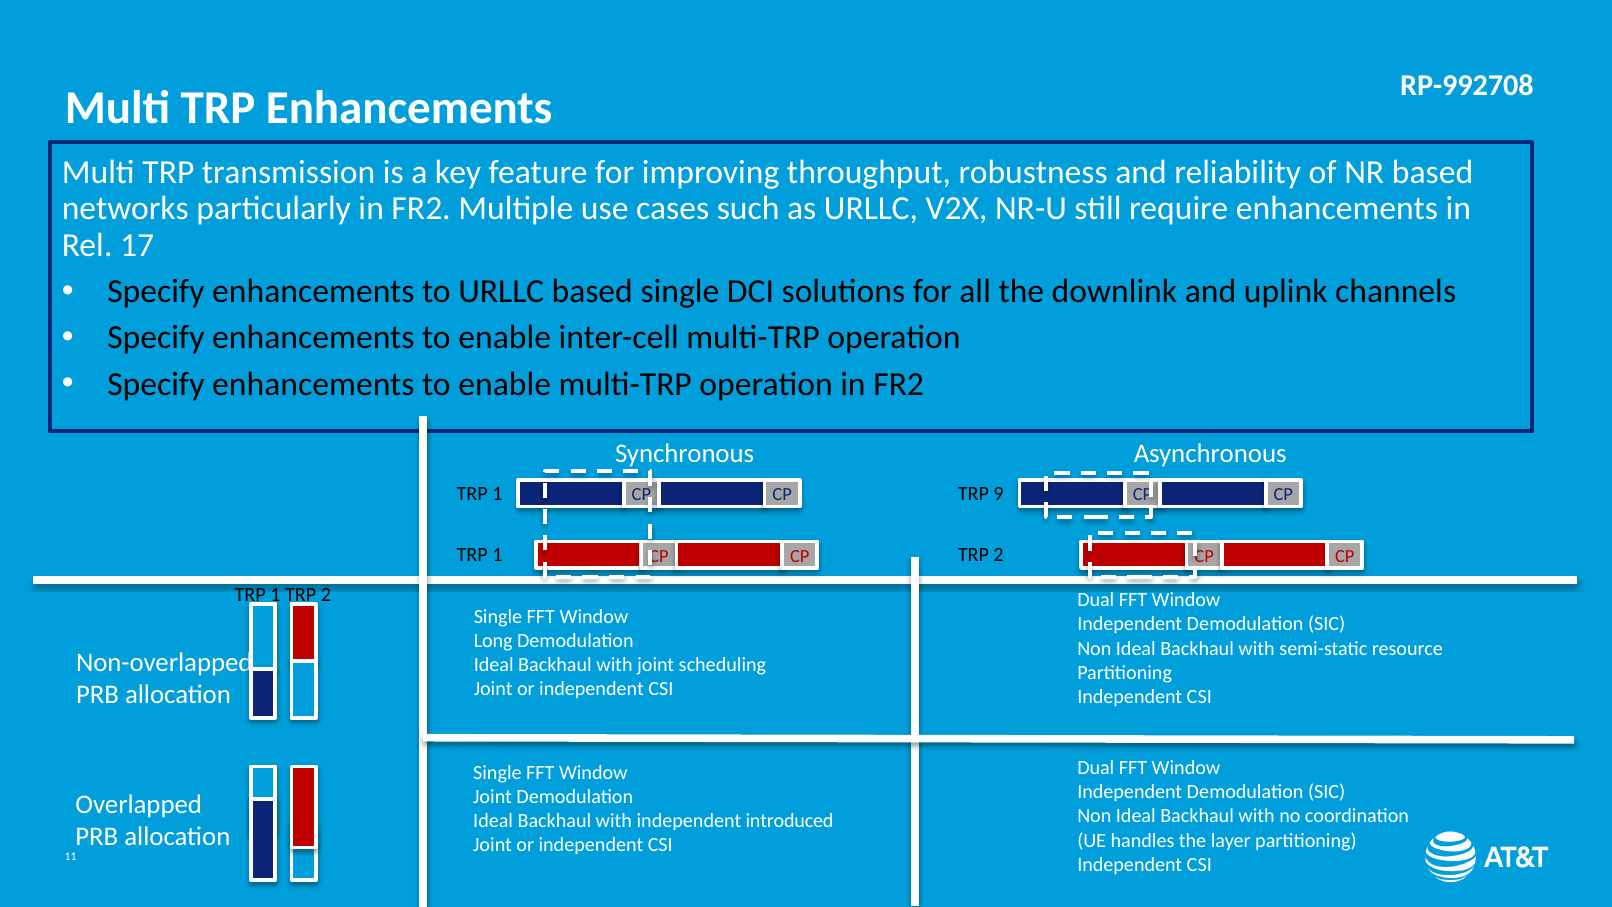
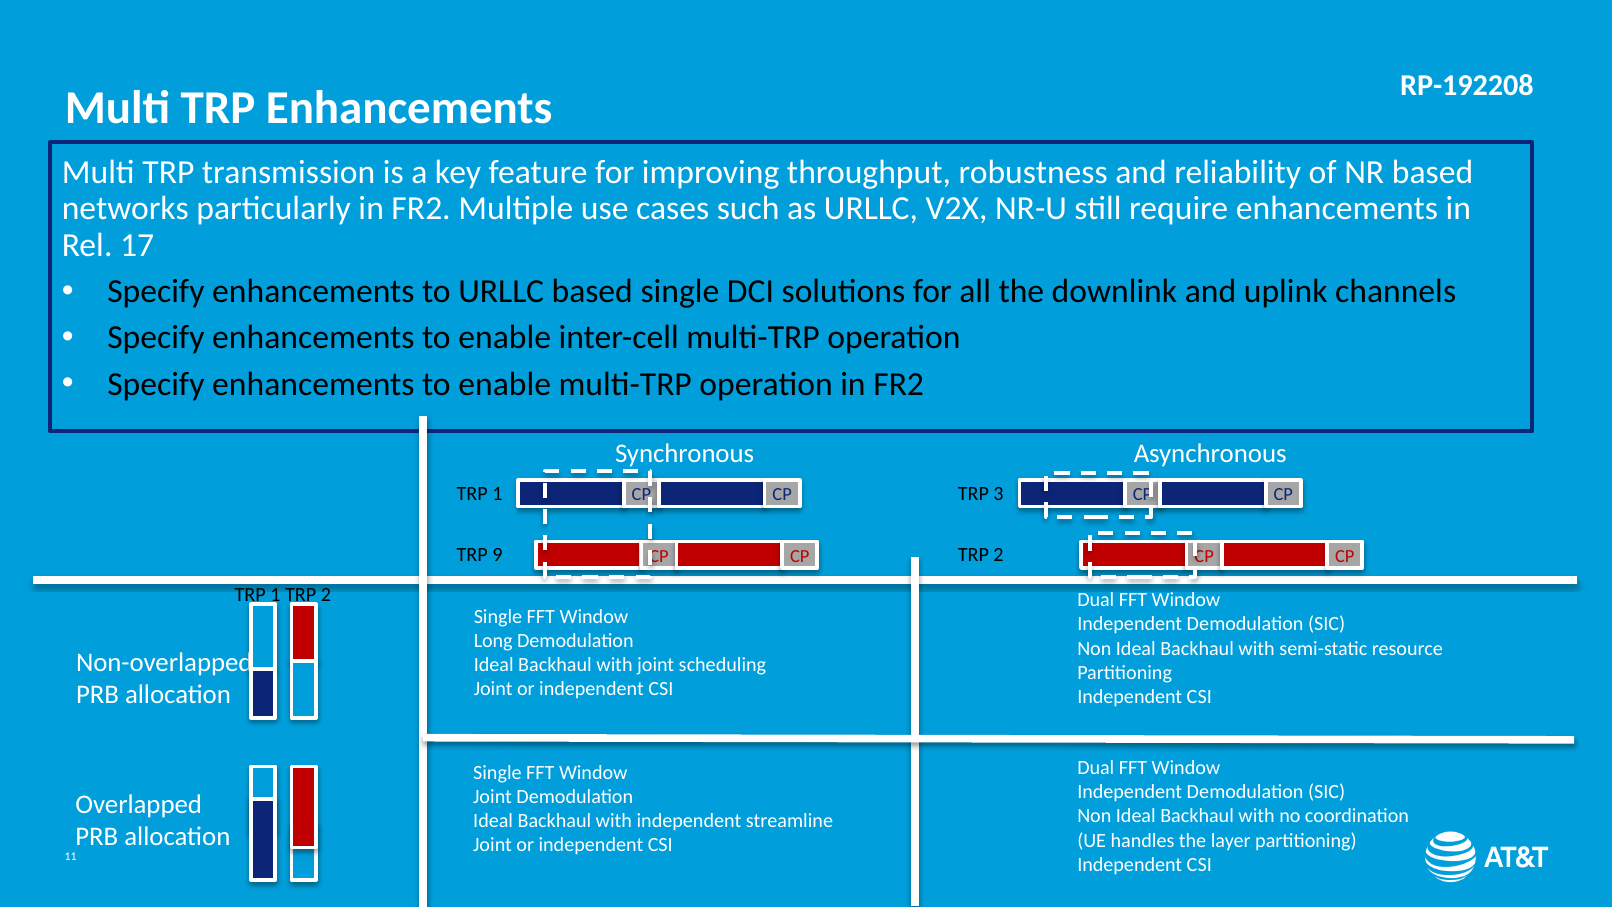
RP-992708: RP-992708 -> RP-192208
9: 9 -> 3
1 at (497, 555): 1 -> 9
introduced: introduced -> streamline
